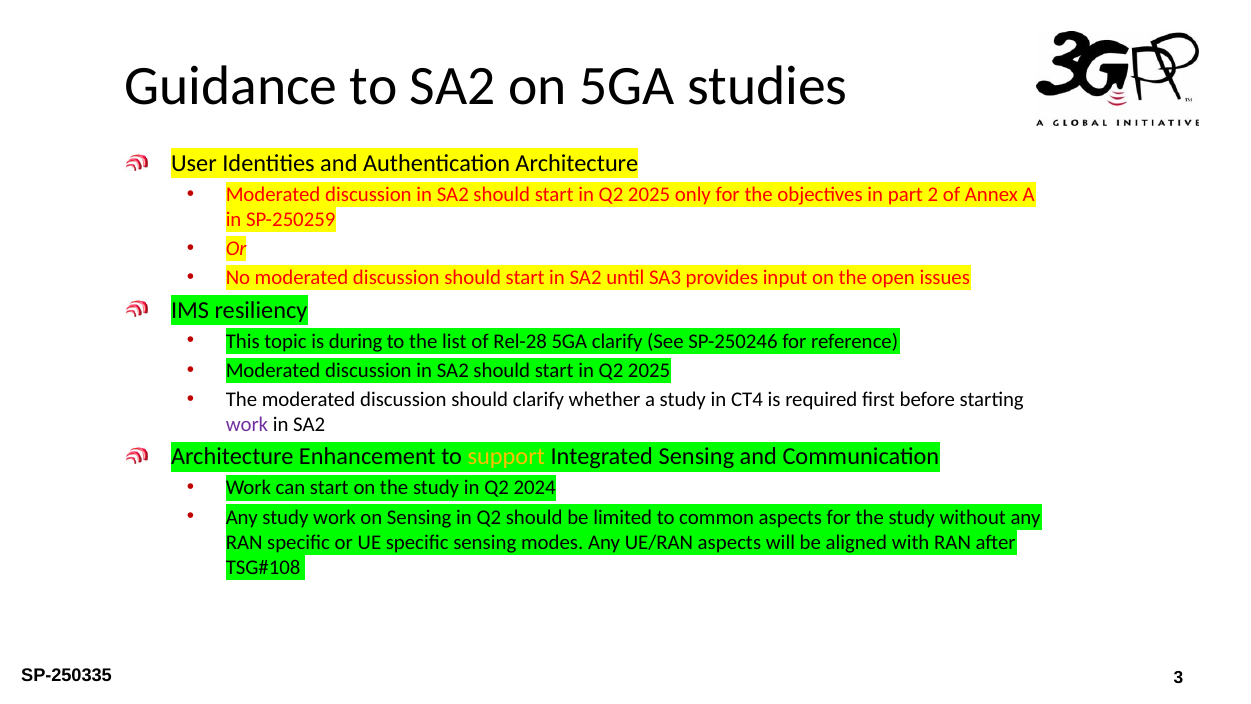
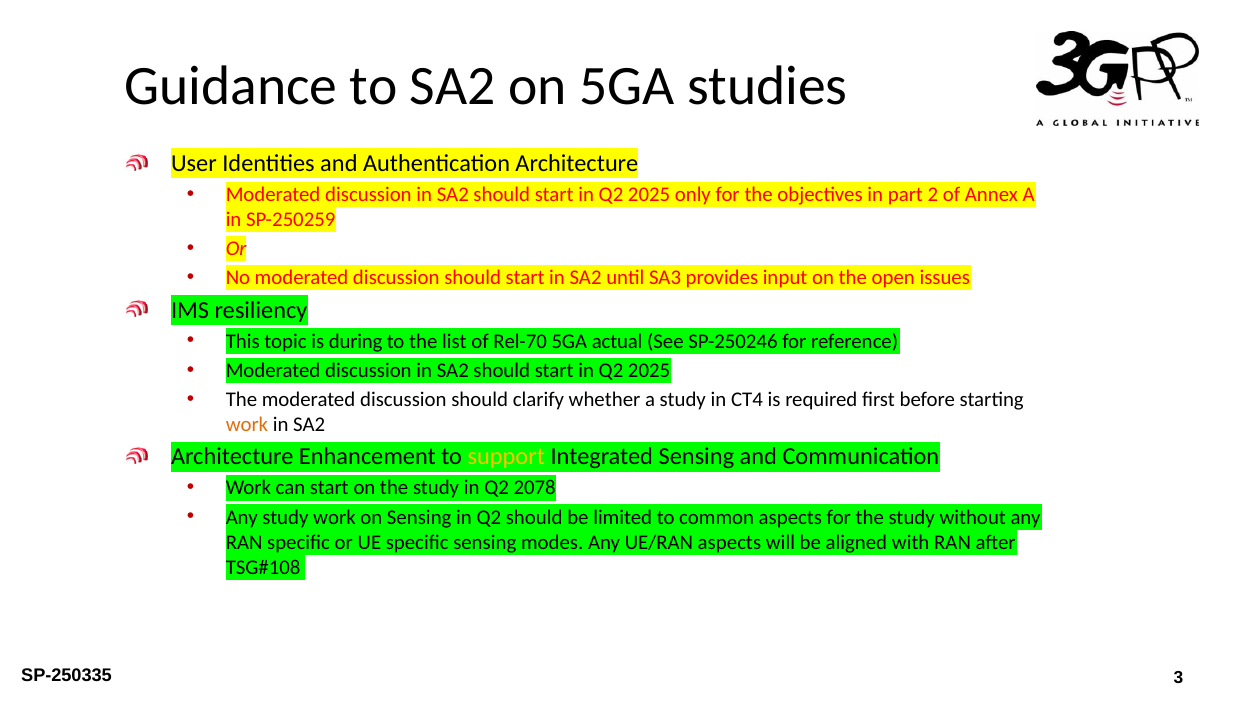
Rel-28: Rel-28 -> Rel-70
5GA clarify: clarify -> actual
work at (247, 425) colour: purple -> orange
2024: 2024 -> 2078
